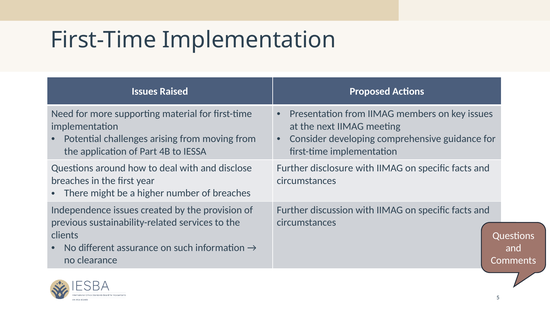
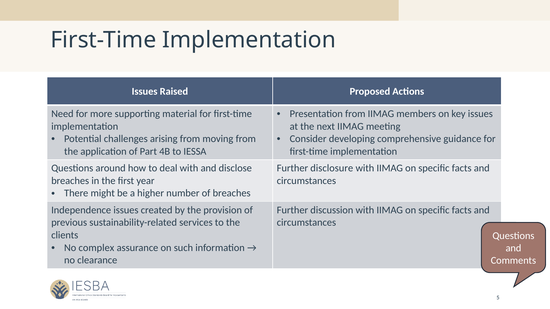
different: different -> complex
